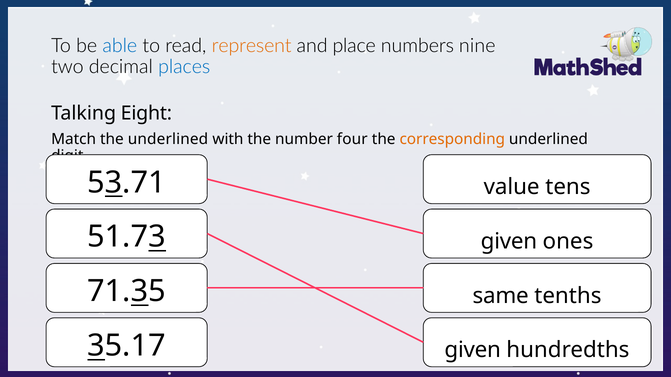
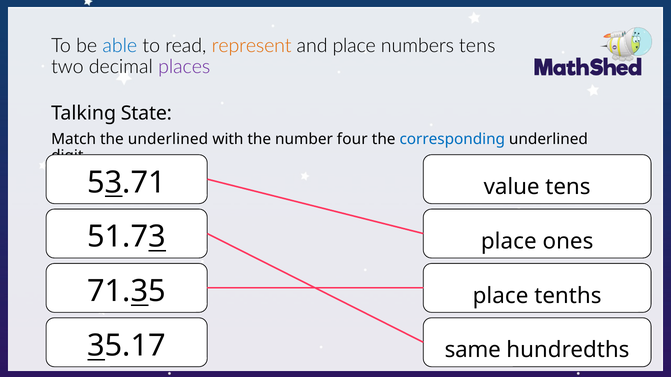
numbers nine: nine -> tens
places colour: blue -> purple
Eight: Eight -> State
corresponding colour: orange -> blue
given at (509, 242): given -> place
same at (501, 296): same -> place
given at (473, 350): given -> same
